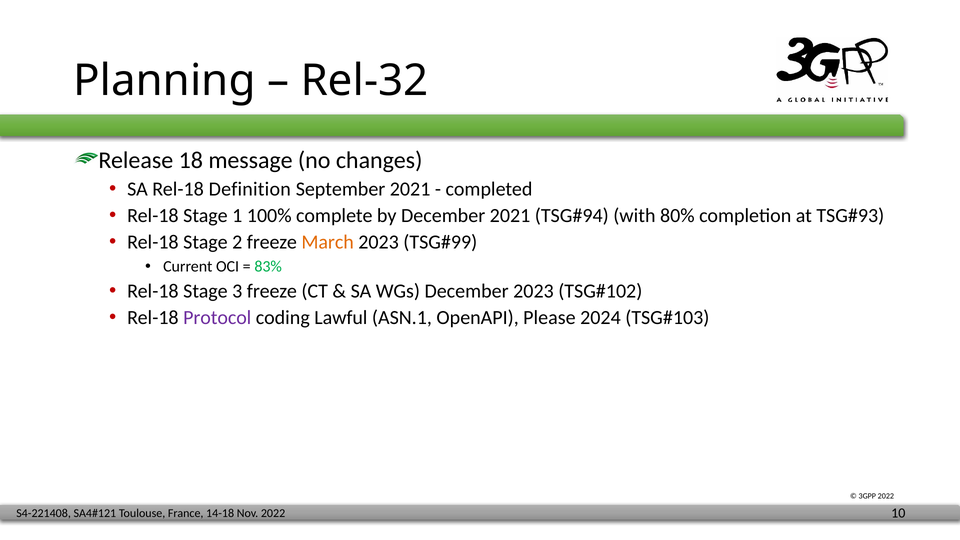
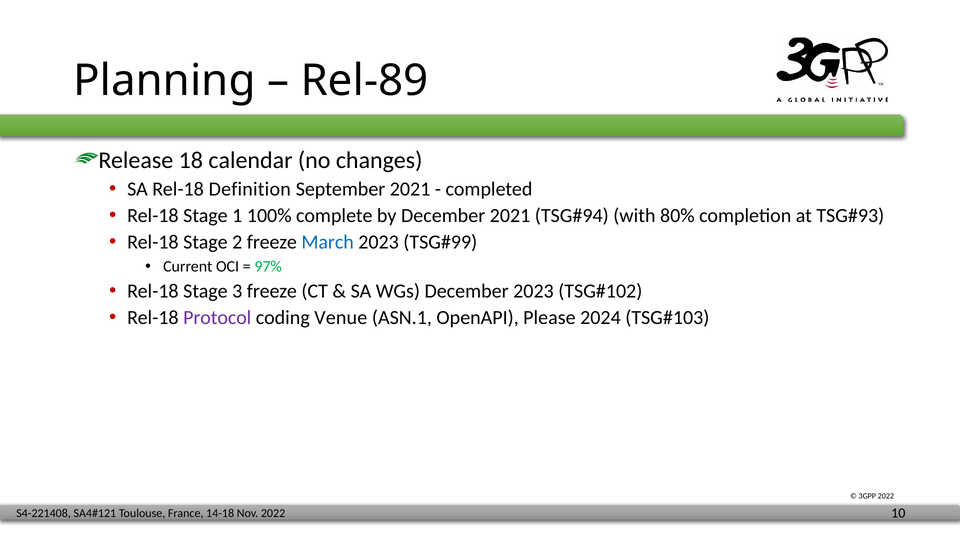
Rel-32: Rel-32 -> Rel-89
message: message -> calendar
March colour: orange -> blue
83%: 83% -> 97%
Lawful: Lawful -> Venue
